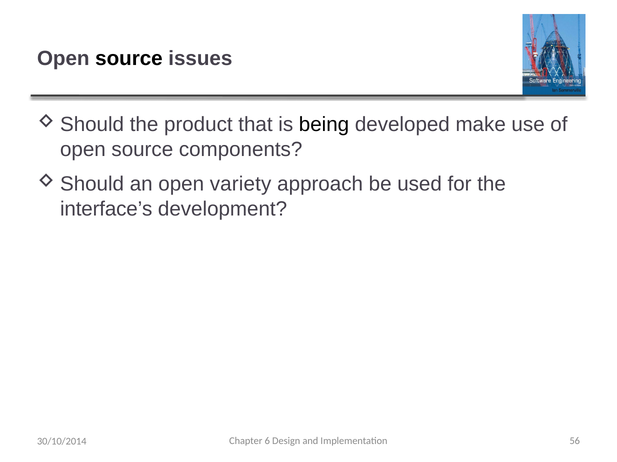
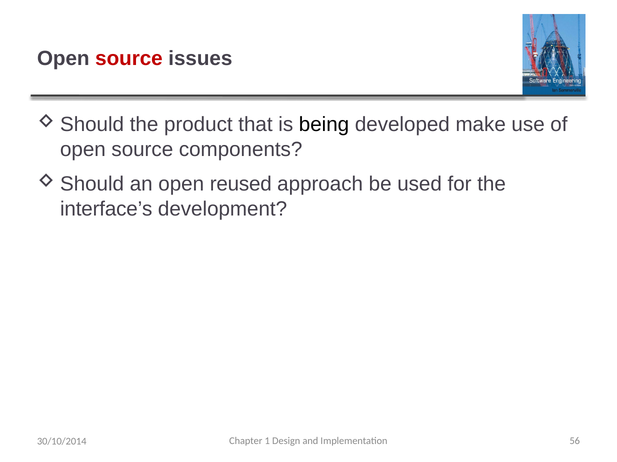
source at (129, 59) colour: black -> red
variety: variety -> reused
6: 6 -> 1
